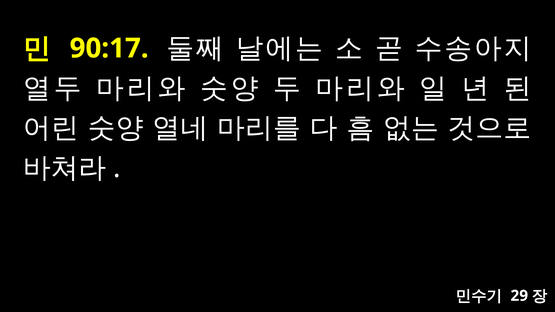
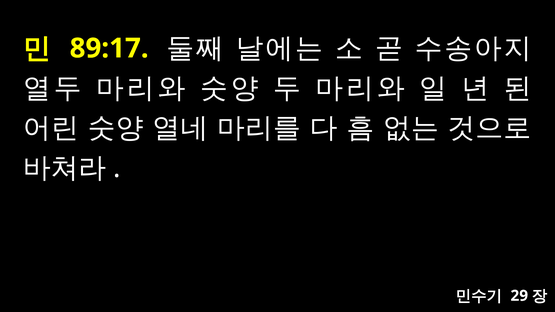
90:17: 90:17 -> 89:17
